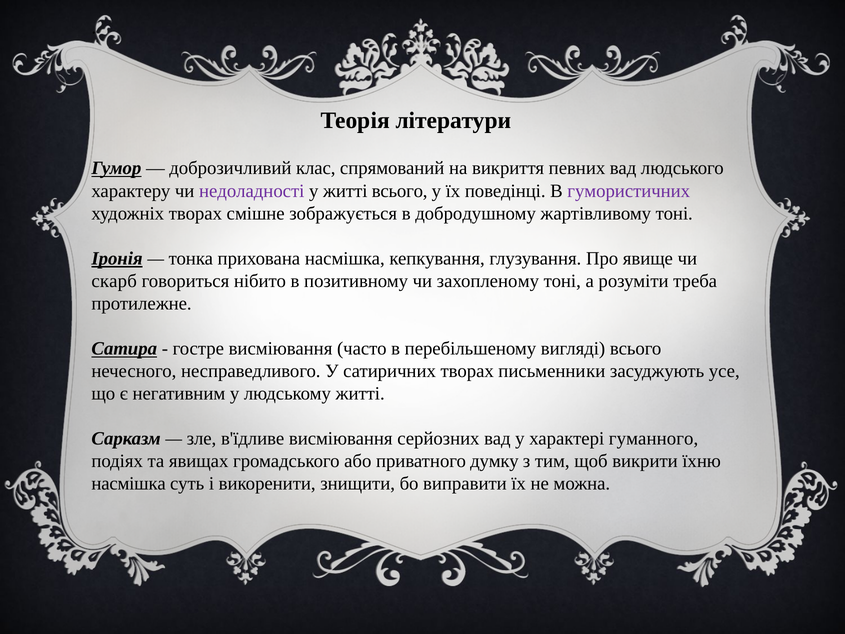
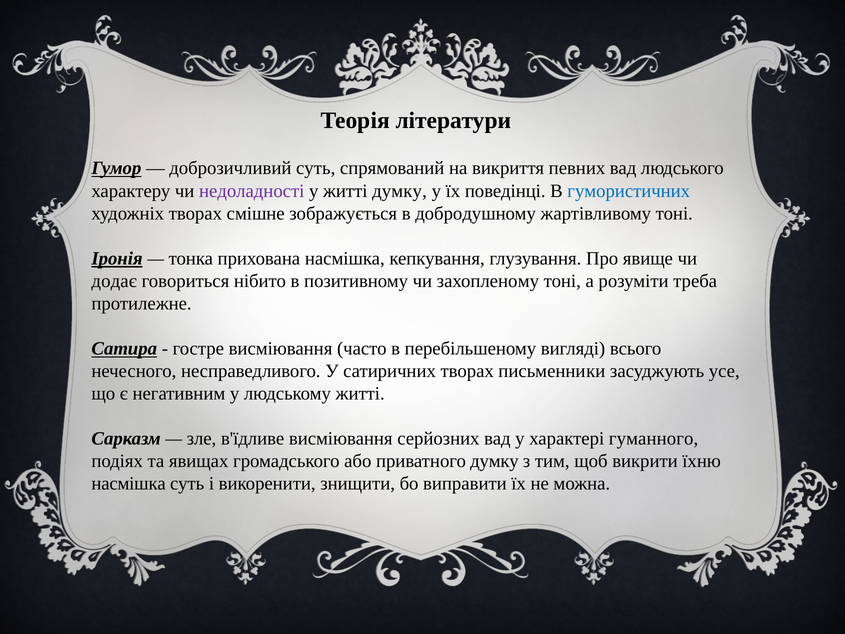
доброзичливий клас: клас -> суть
житті всього: всього -> думку
гумористичних colour: purple -> blue
скарб: скарб -> додає
